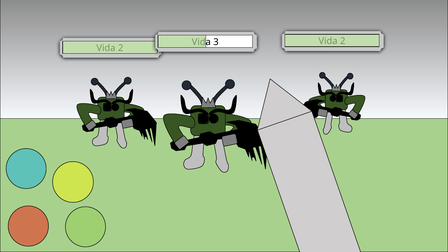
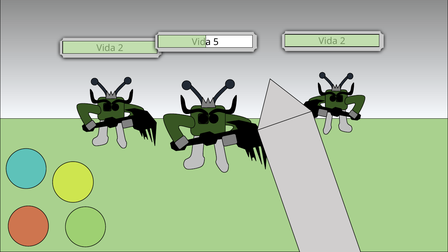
3: 3 -> 5
